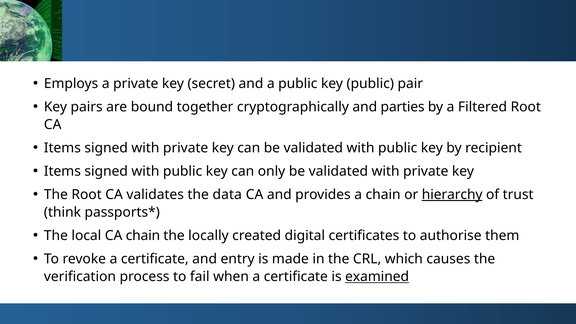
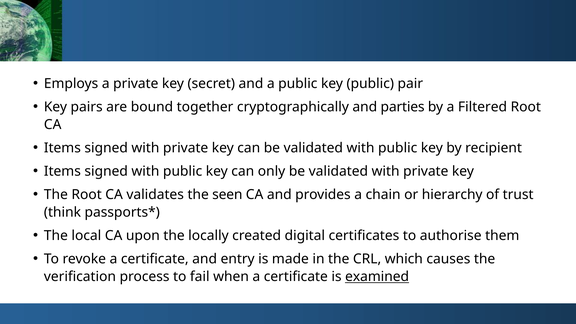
data: data -> seen
hierarchy underline: present -> none
CA chain: chain -> upon
